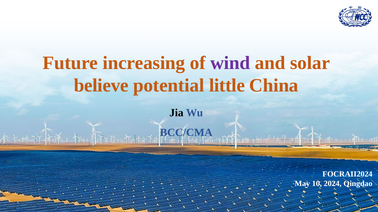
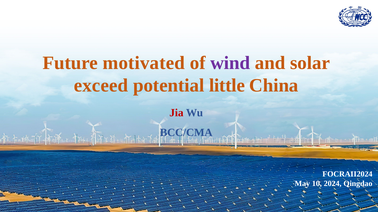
increasing: increasing -> motivated
believe: believe -> exceed
Jia colour: black -> red
